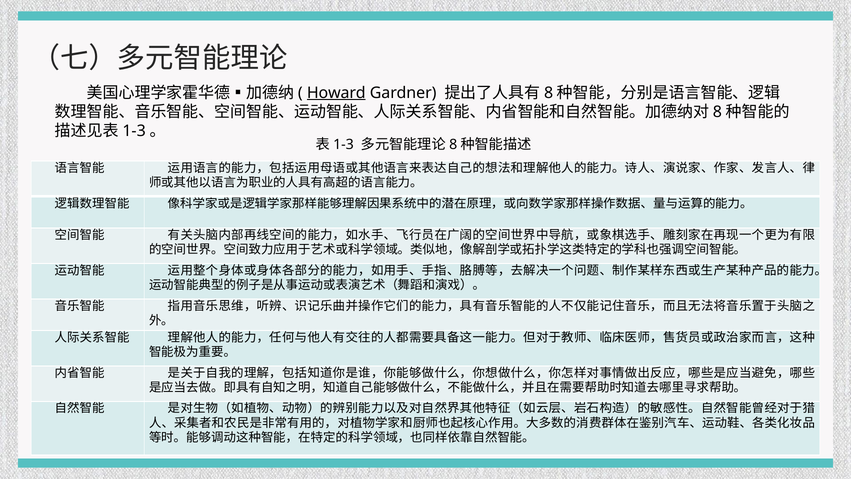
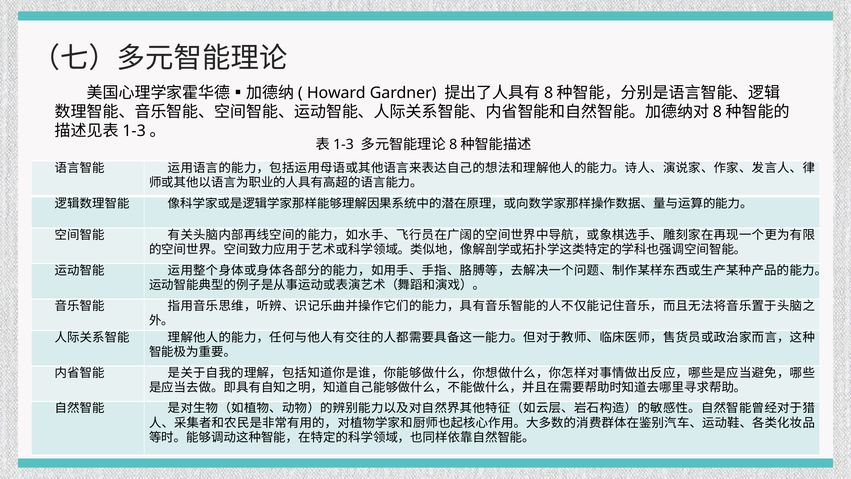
Howard underline: present -> none
